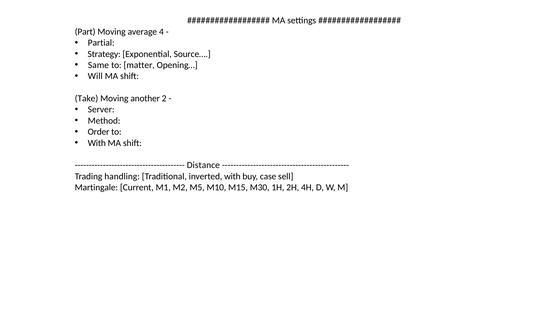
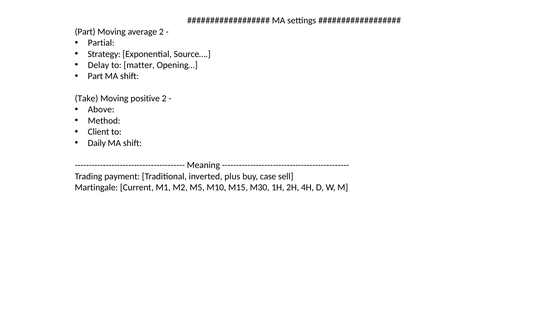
average 4: 4 -> 2
Same: Same -> Delay
Will at (95, 76): Will -> Part
another: another -> positive
Server: Server -> Above
Order: Order -> Client
With at (97, 143): With -> Daily
Distance: Distance -> Meaning
handling: handling -> payment
inverted with: with -> plus
